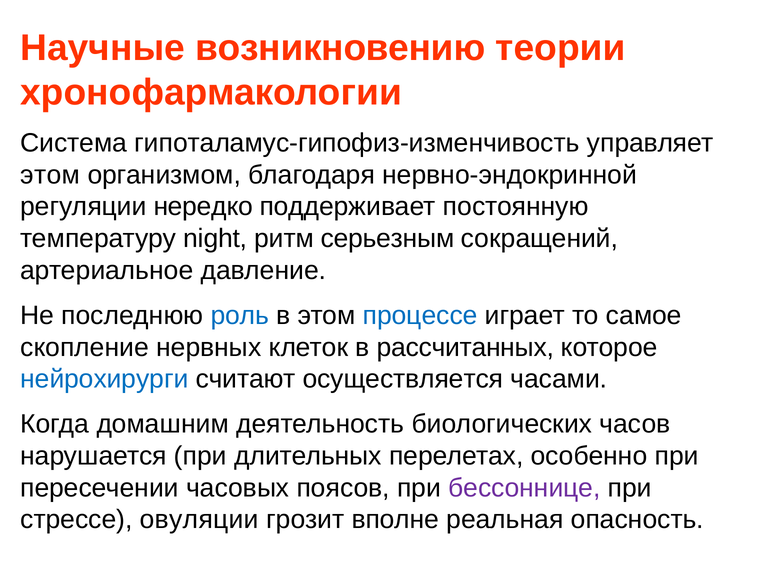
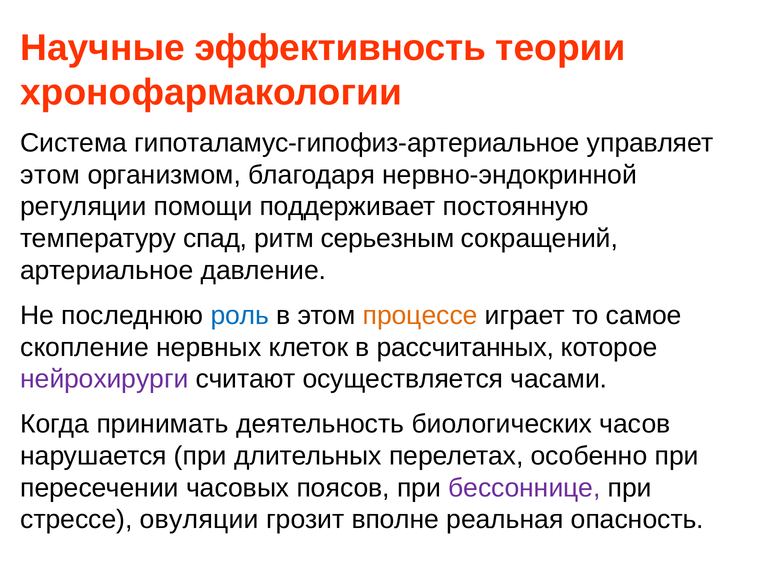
возникновению: возникновению -> эффективность
гипоталамус-гипофиз-изменчивость: гипоталамус-гипофиз-изменчивость -> гипоталамус-гипофиз-артериальное
нередко: нередко -> помощи
night: night -> спад
процессе colour: blue -> orange
нейрохирурги colour: blue -> purple
домашним: домашним -> принимать
